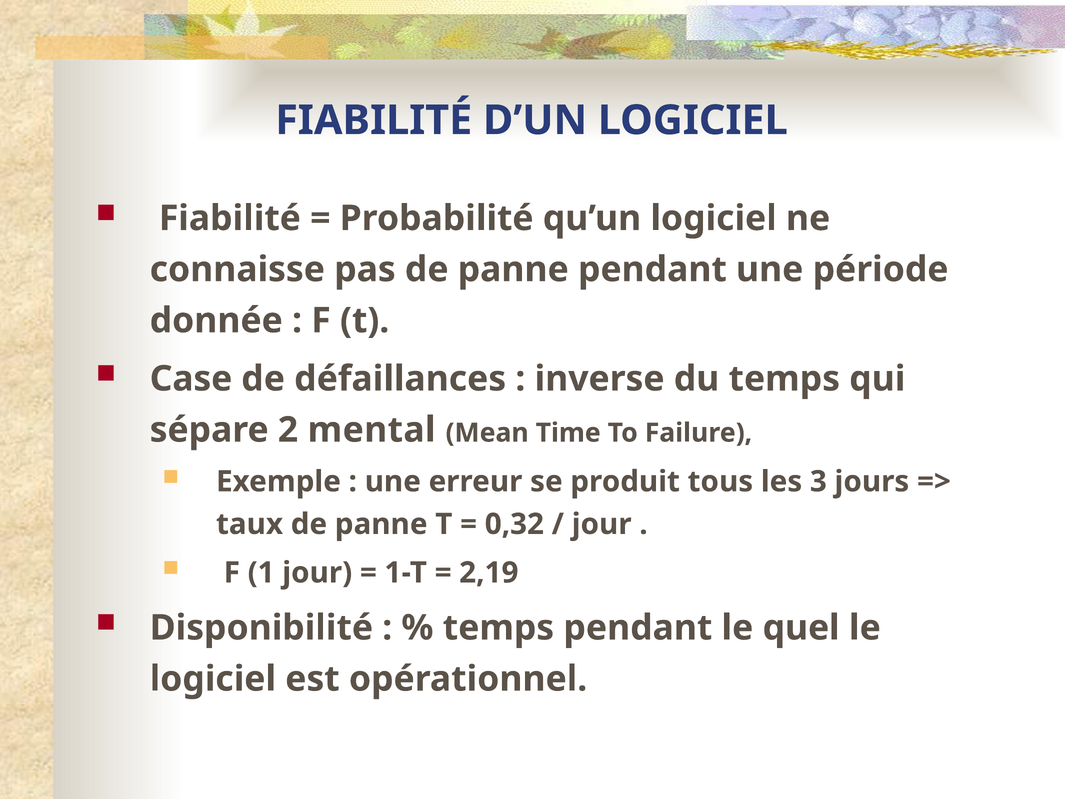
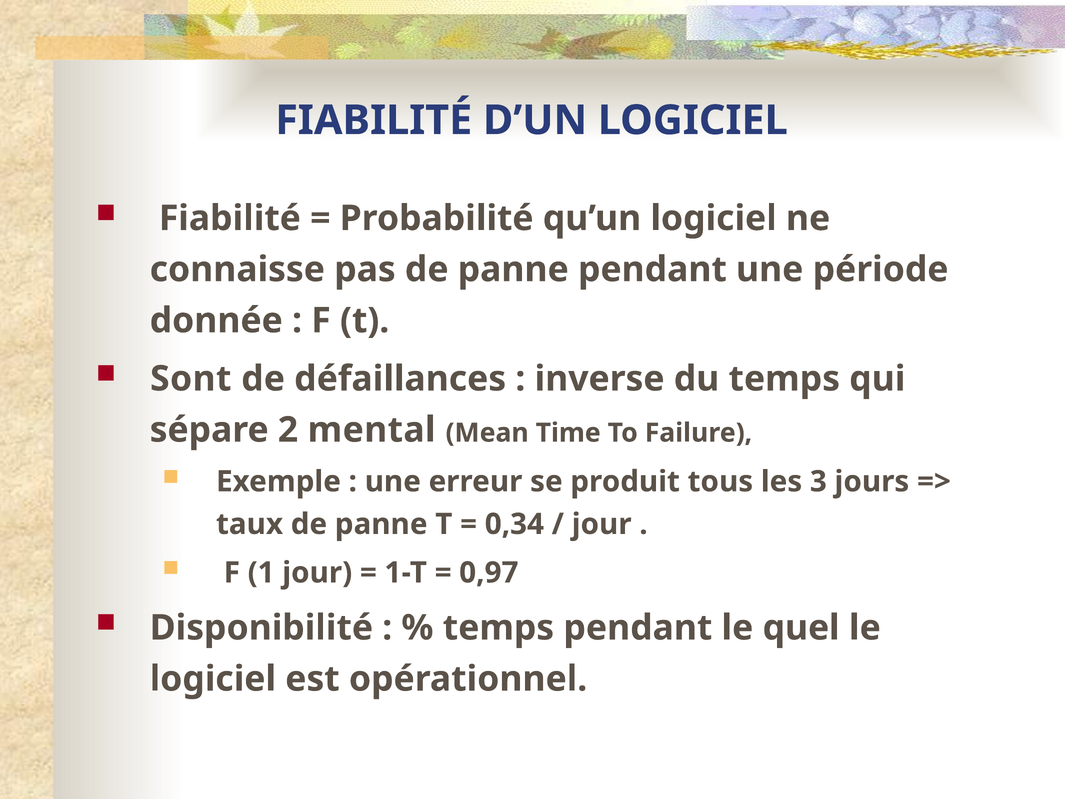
Case: Case -> Sont
0,32: 0,32 -> 0,34
2,19: 2,19 -> 0,97
